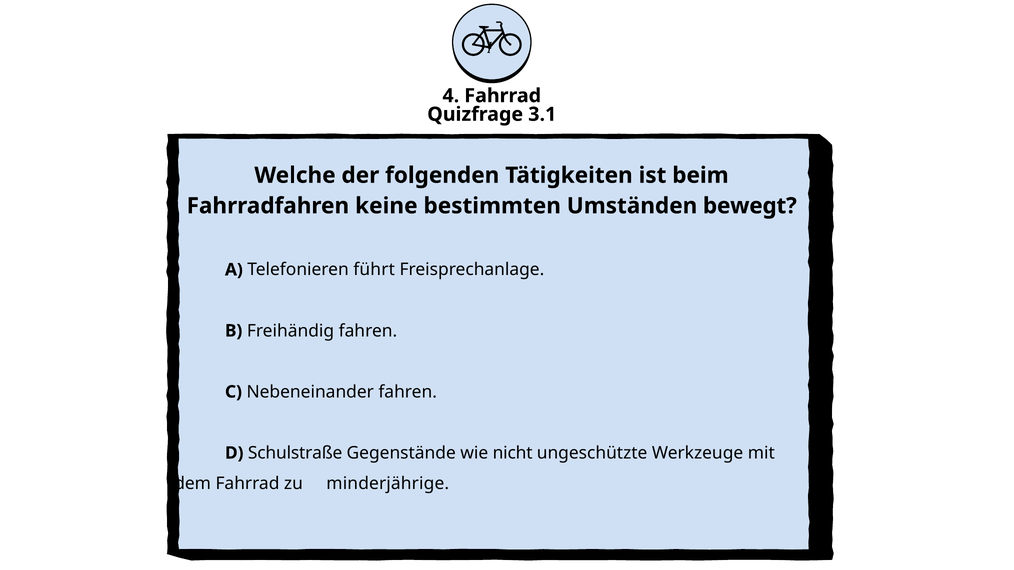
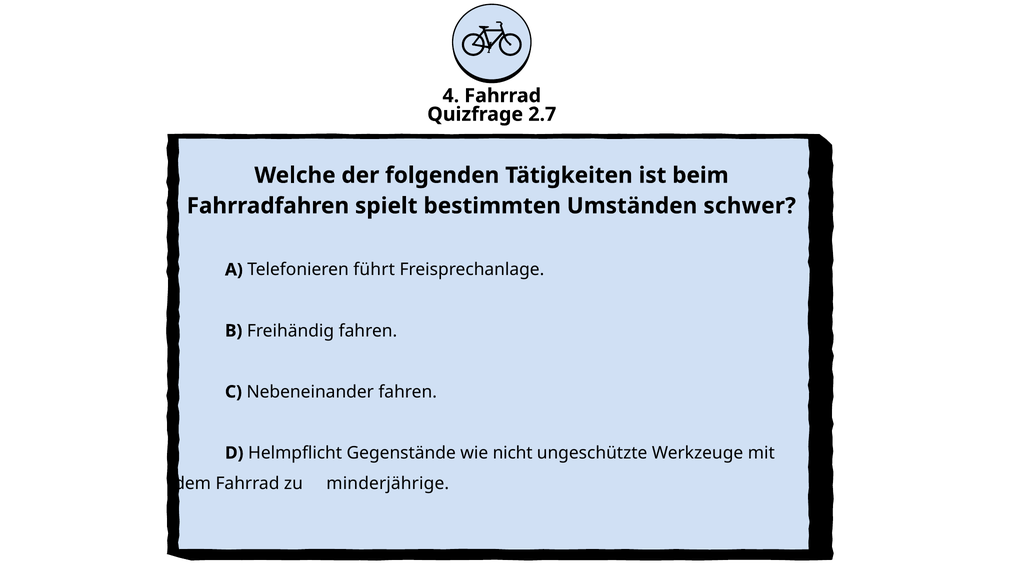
3.1: 3.1 -> 2.7
keine: keine -> spielt
bewegt: bewegt -> schwer
Schulstraße: Schulstraße -> Helmpflicht
